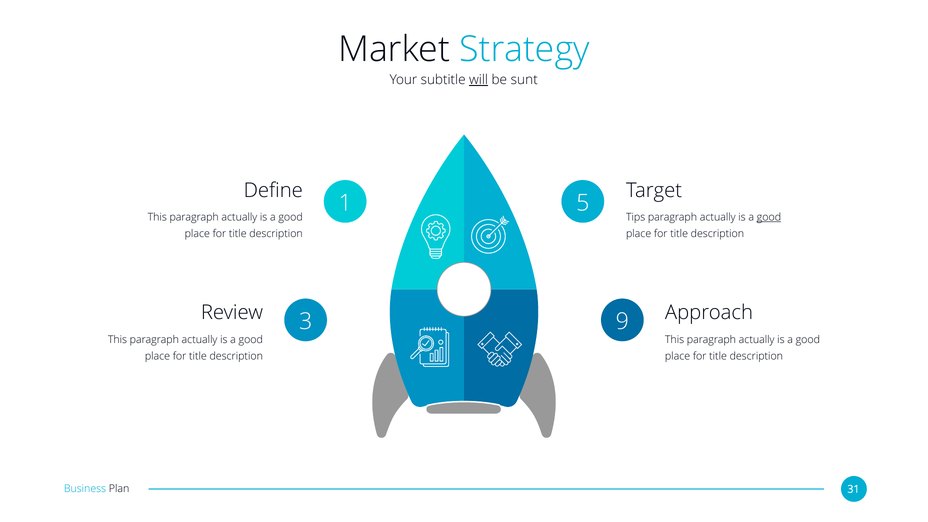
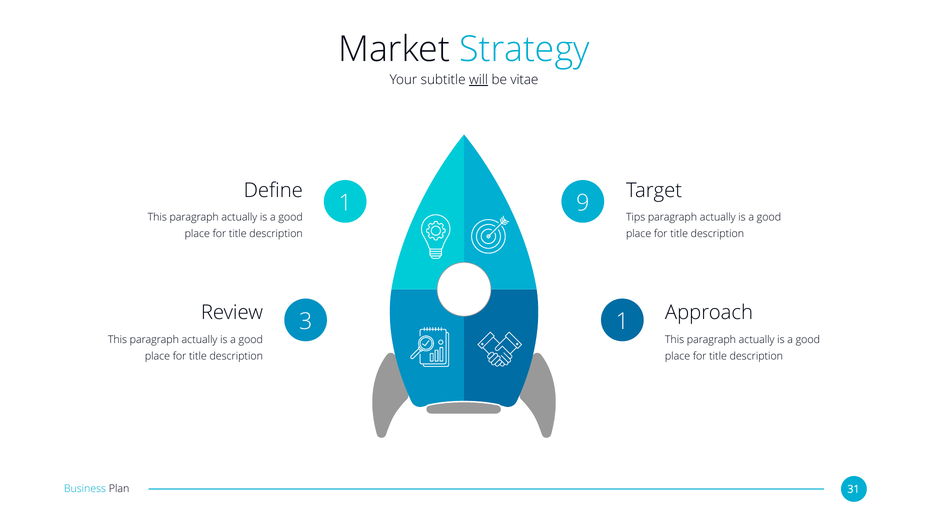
sunt: sunt -> vitae
5: 5 -> 9
good at (769, 217) underline: present -> none
3 9: 9 -> 1
